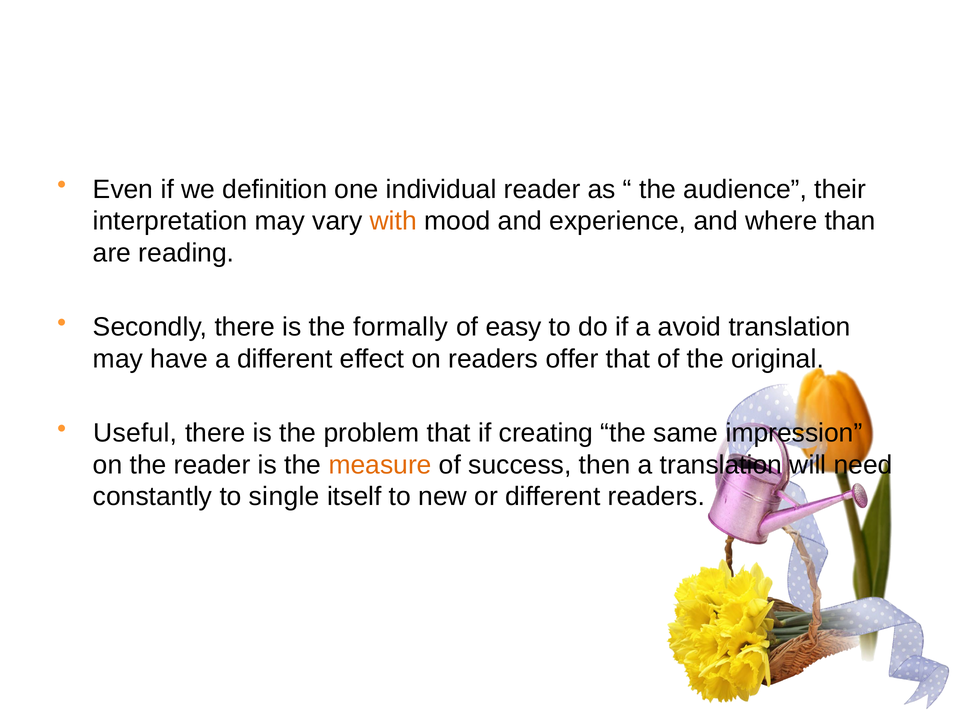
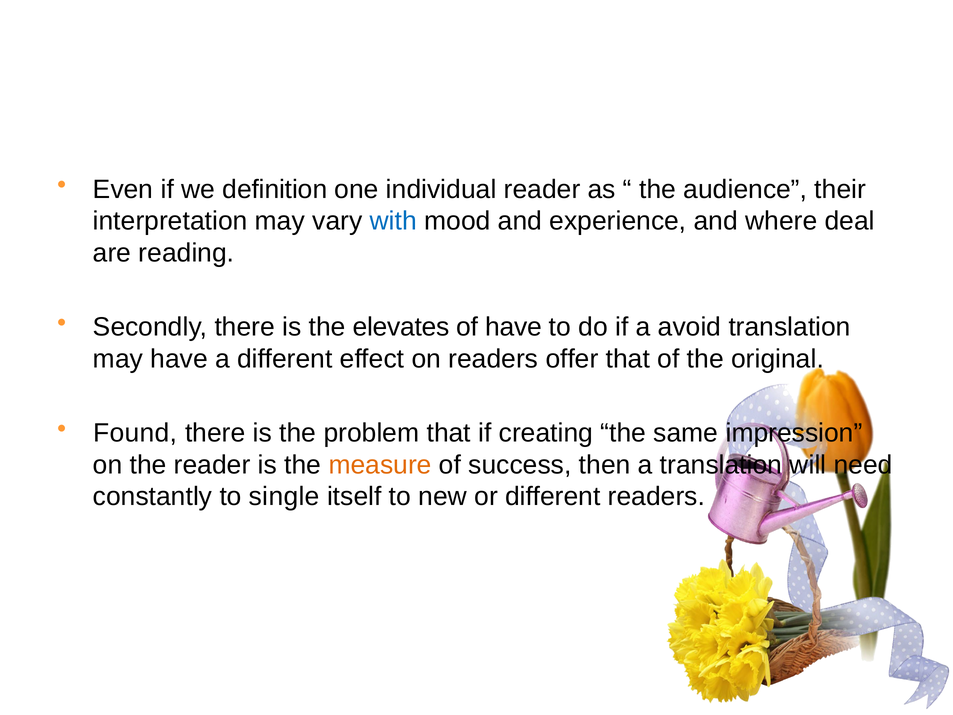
with colour: orange -> blue
than: than -> deal
formally: formally -> elevates
of easy: easy -> have
Useful: Useful -> Found
